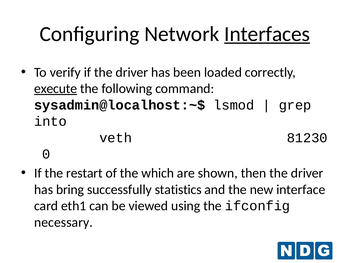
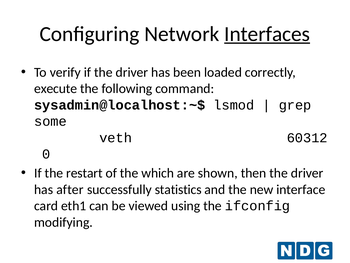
execute underline: present -> none
into: into -> some
81230: 81230 -> 60312
bring: bring -> after
necessary: necessary -> modifying
